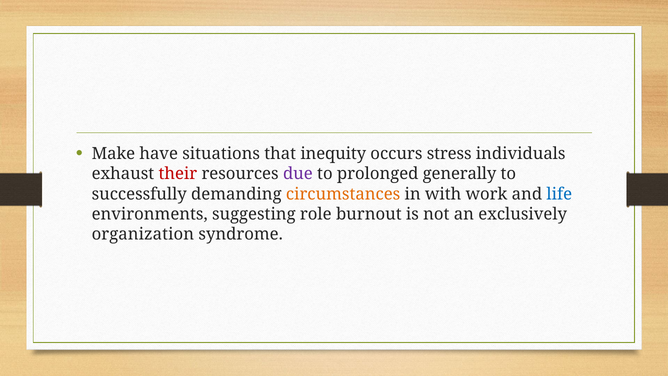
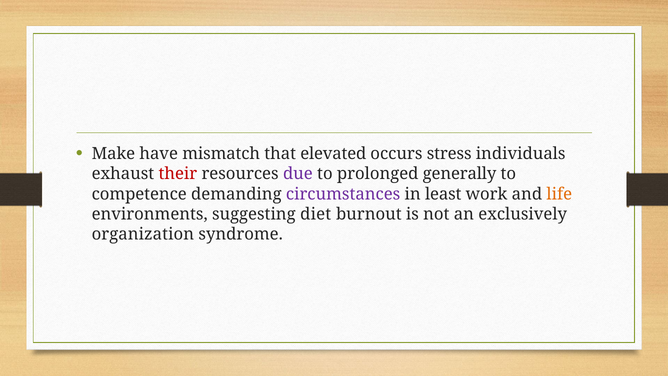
situations: situations -> mismatch
inequity: inequity -> elevated
successfully: successfully -> competence
circumstances colour: orange -> purple
with: with -> least
life colour: blue -> orange
role: role -> diet
